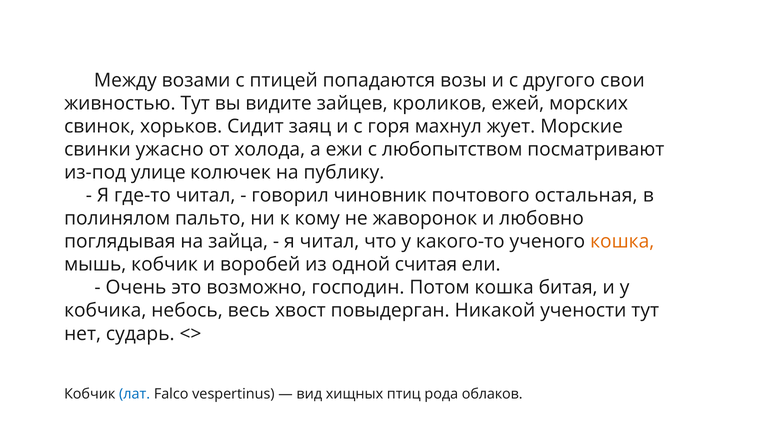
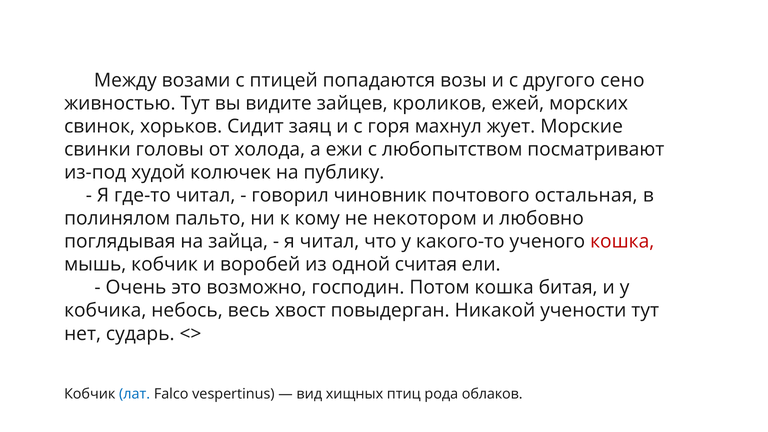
свои: свои -> сено
ужасно: ужасно -> головы
улице: улице -> худой
жаворонок: жаворонок -> некотором
кошка at (622, 242) colour: orange -> red
